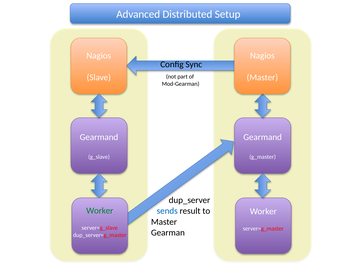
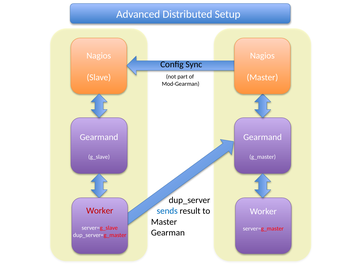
Worker at (100, 211) colour: green -> red
